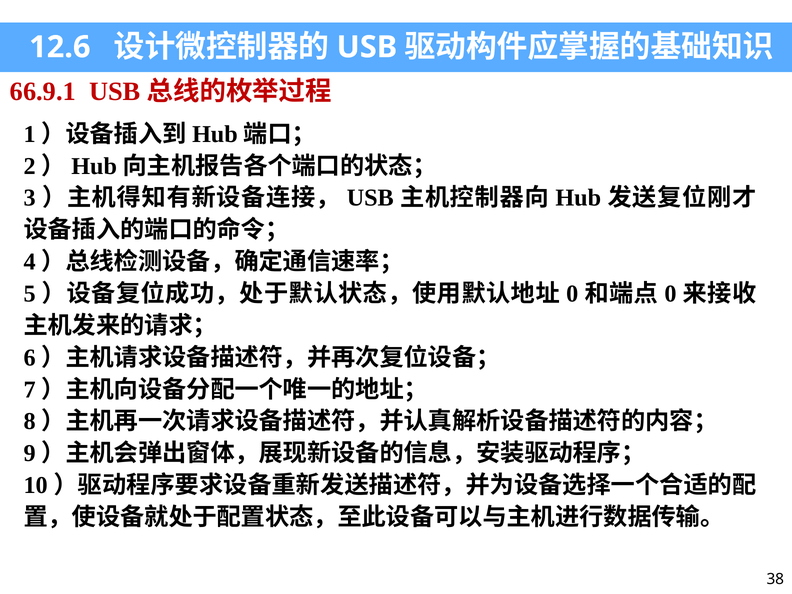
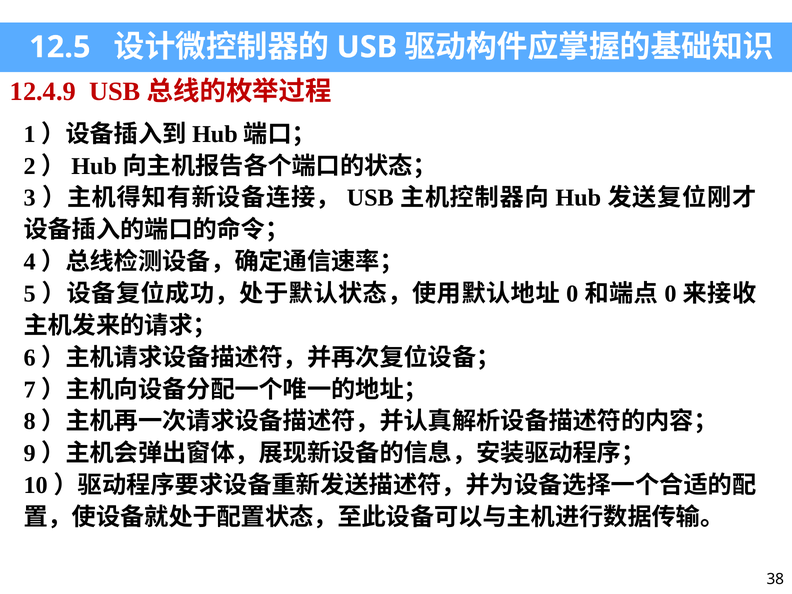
12.6: 12.6 -> 12.5
66.9.1: 66.9.1 -> 12.4.9
